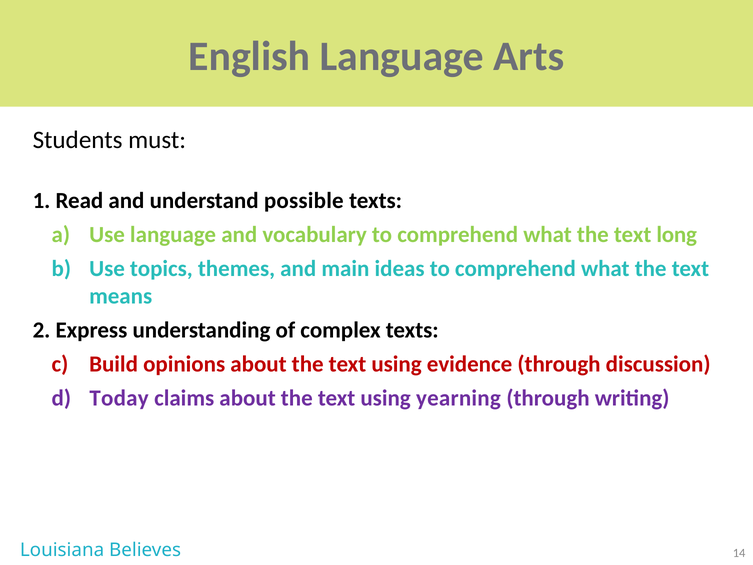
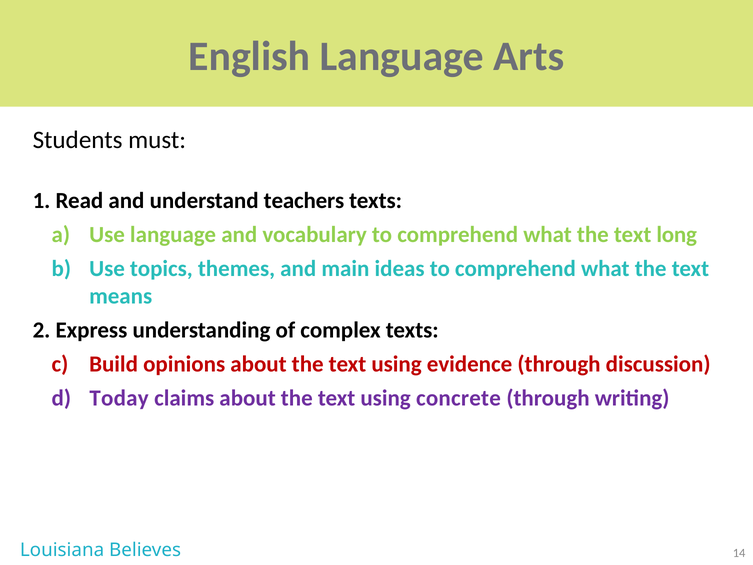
possible: possible -> teachers
yearning: yearning -> concrete
